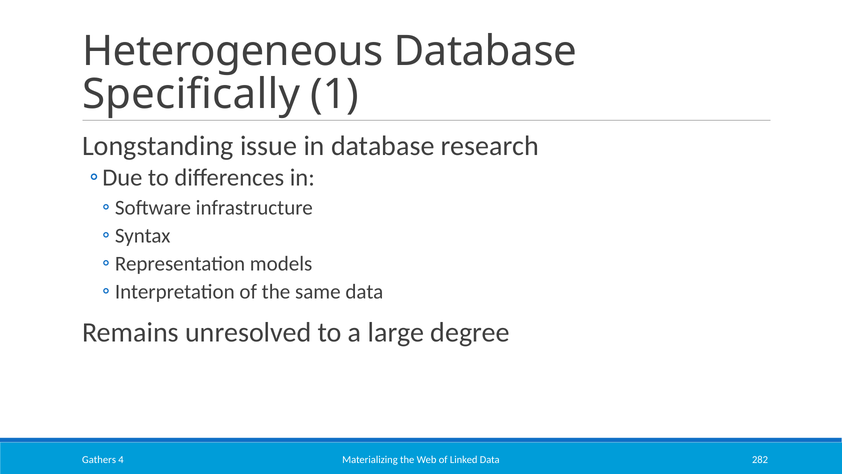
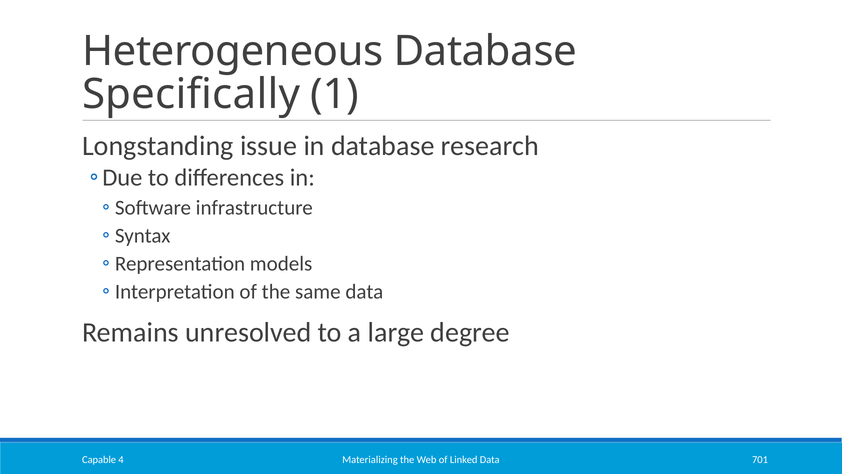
282: 282 -> 701
Gathers: Gathers -> Capable
